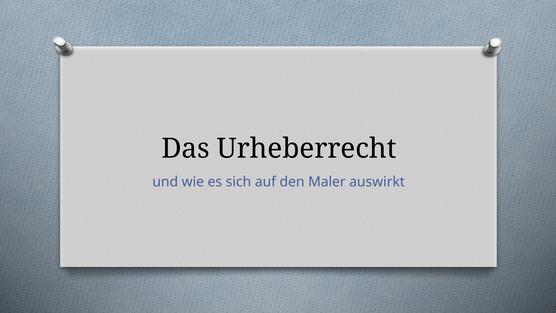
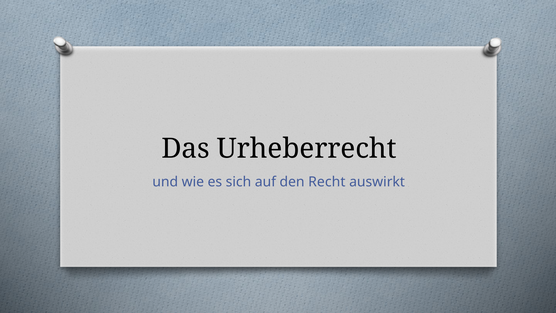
Maler: Maler -> Recht
